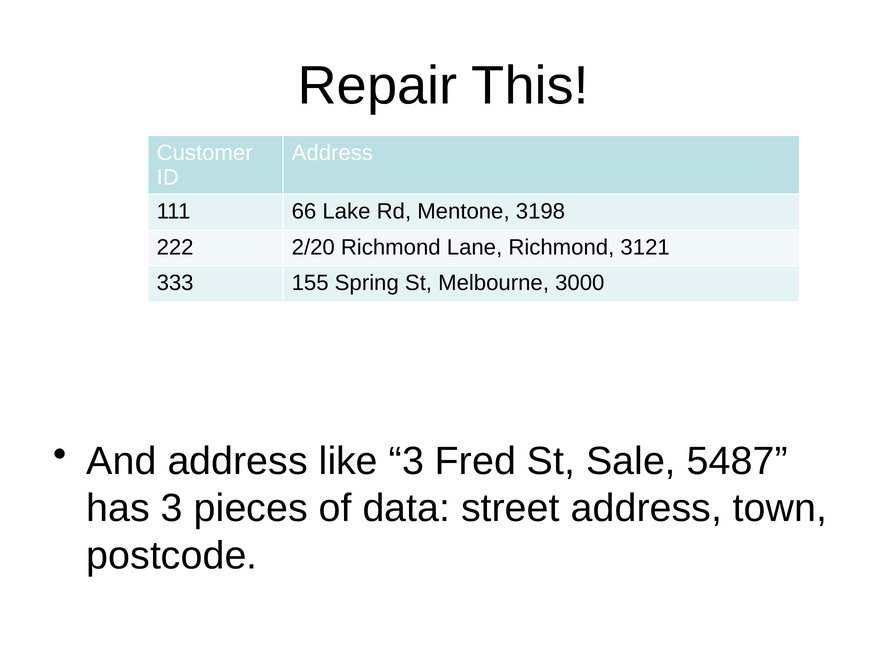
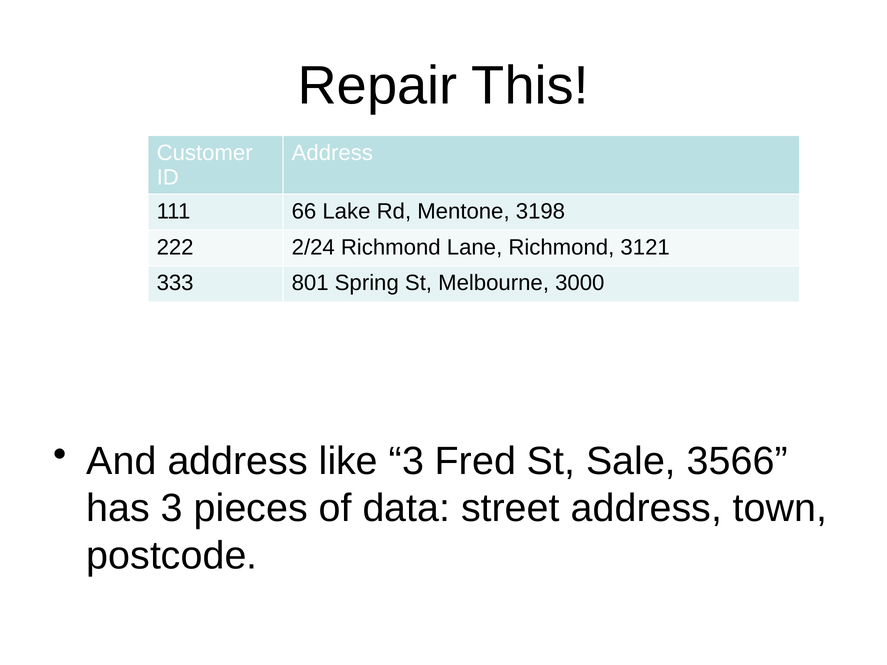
2/20: 2/20 -> 2/24
155: 155 -> 801
5487: 5487 -> 3566
